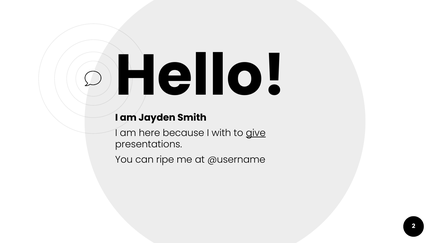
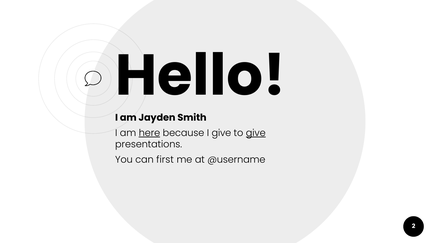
here underline: none -> present
I with: with -> give
ripe: ripe -> first
